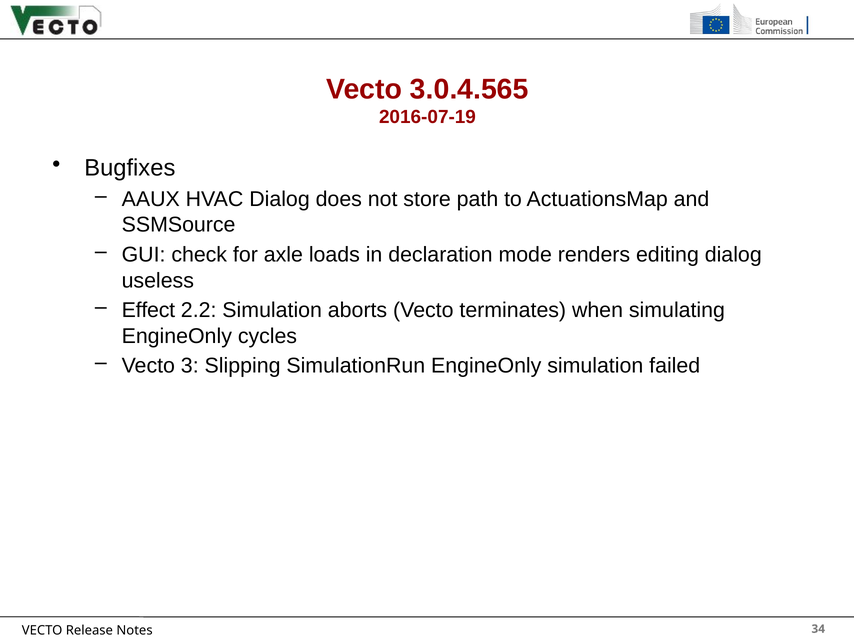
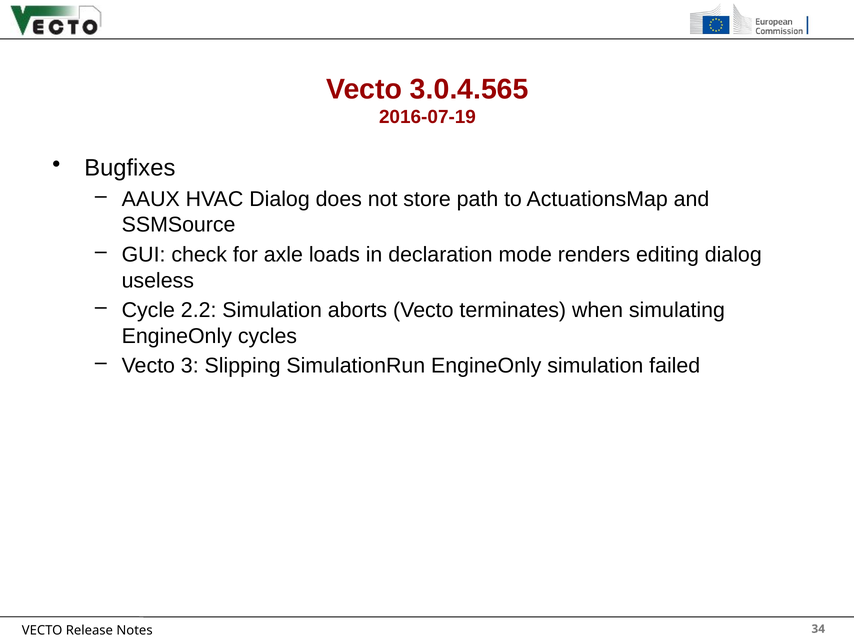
Effect: Effect -> Cycle
